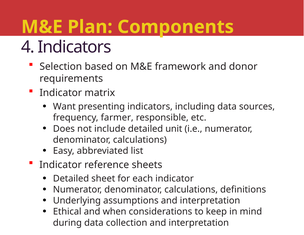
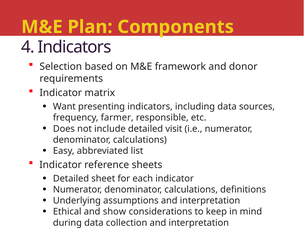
unit: unit -> visit
when: when -> show
